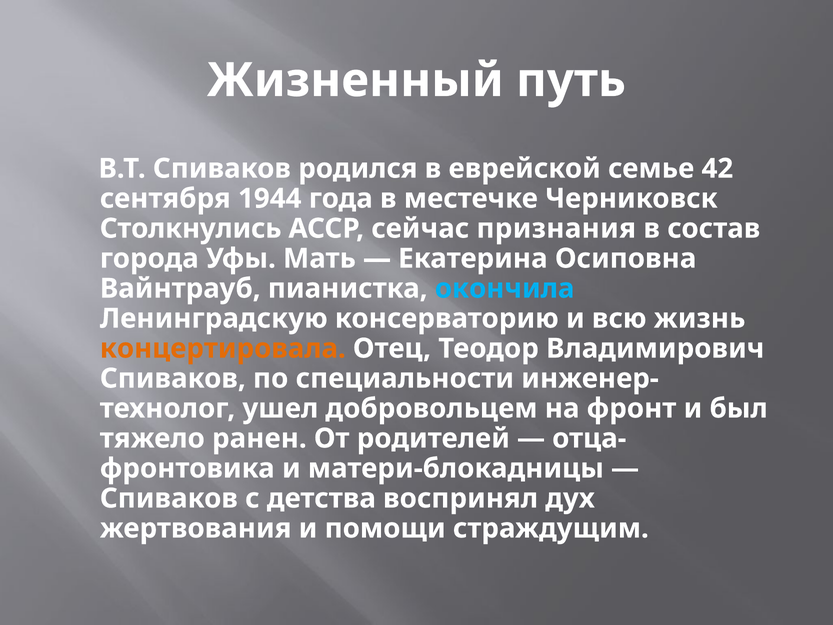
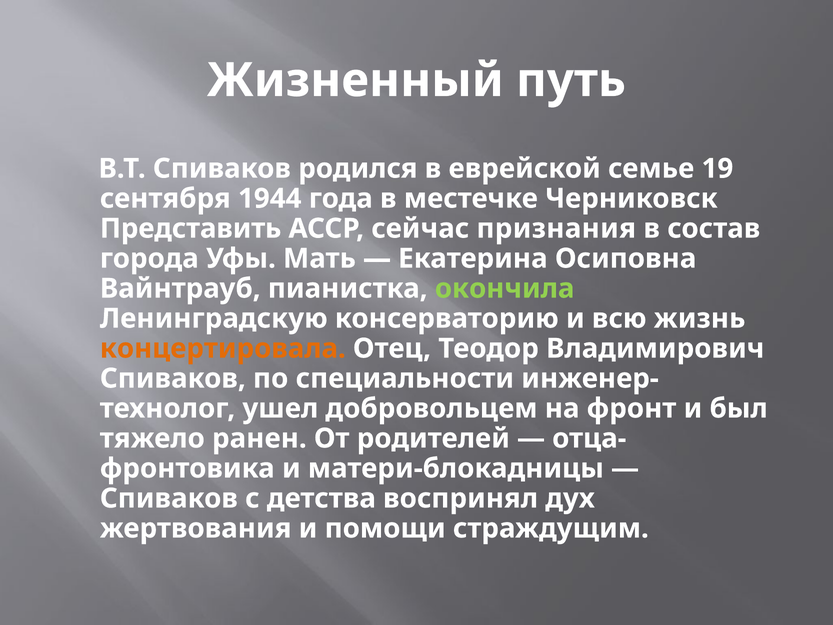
42: 42 -> 19
Столкнулись: Столкнулись -> Представить
окончила colour: light blue -> light green
